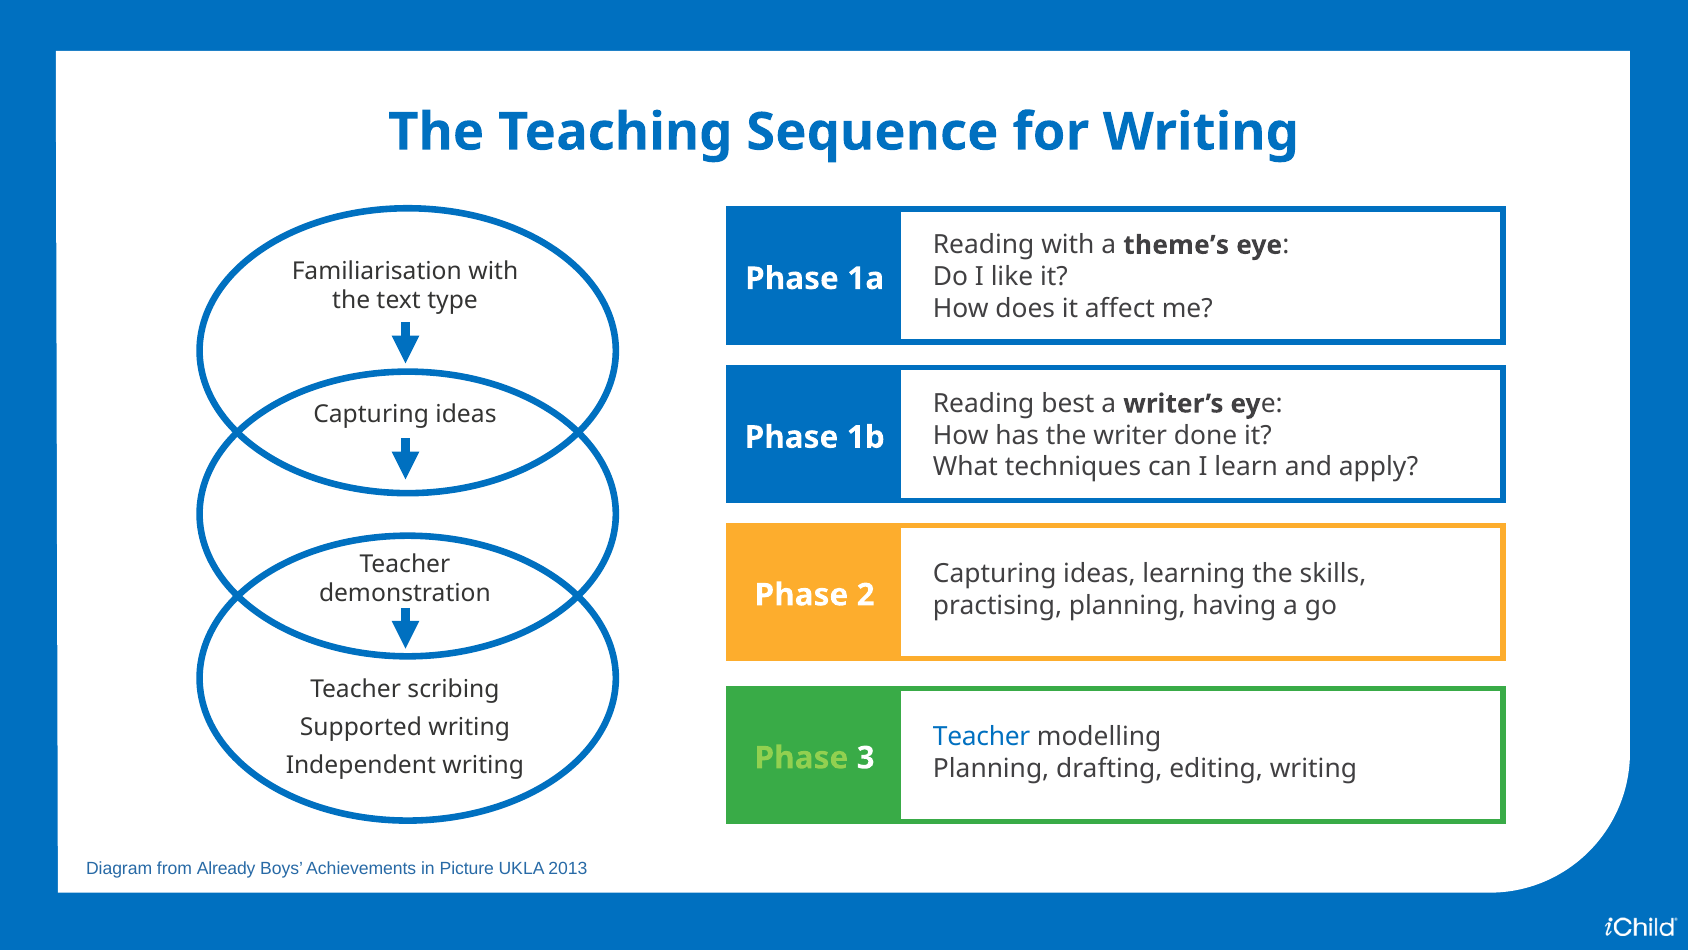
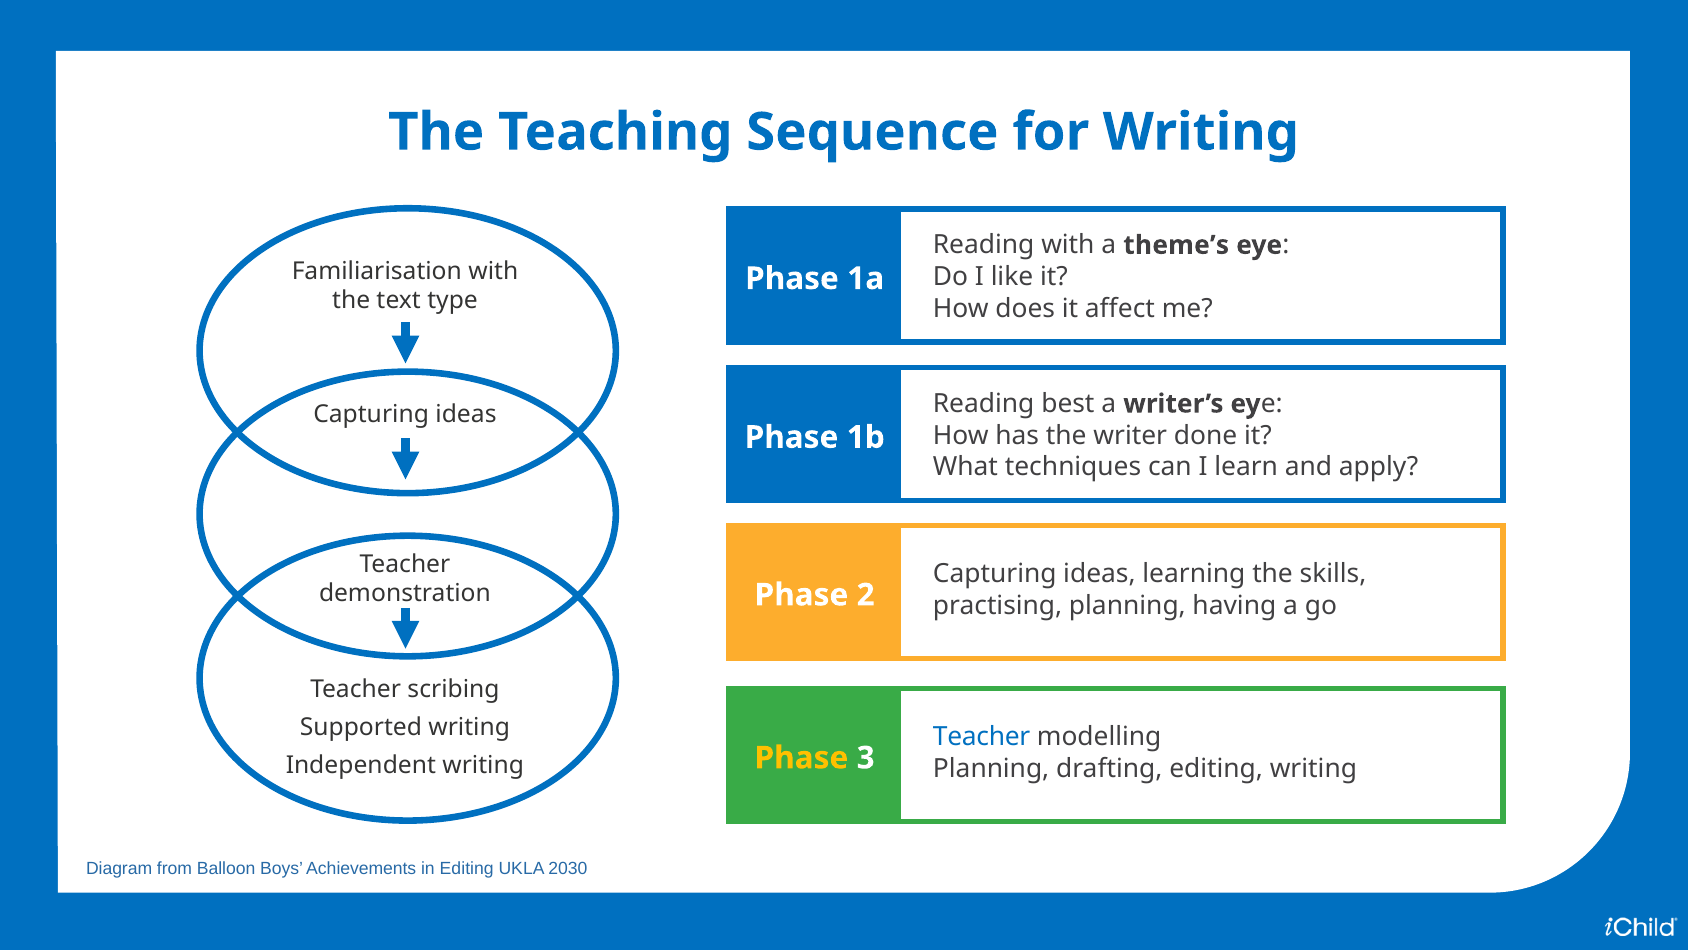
Phase at (801, 758) colour: light green -> yellow
Already: Already -> Balloon
in Picture: Picture -> Editing
2013: 2013 -> 2030
